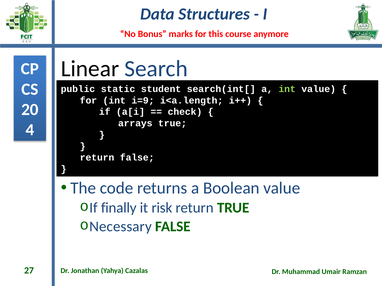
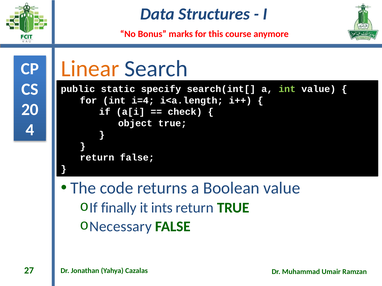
Linear colour: black -> orange
student: student -> specify
i=9: i=9 -> i=4
arrays: arrays -> object
risk: risk -> ints
